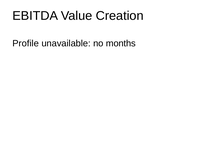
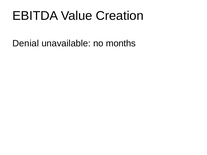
Profile: Profile -> Denial
